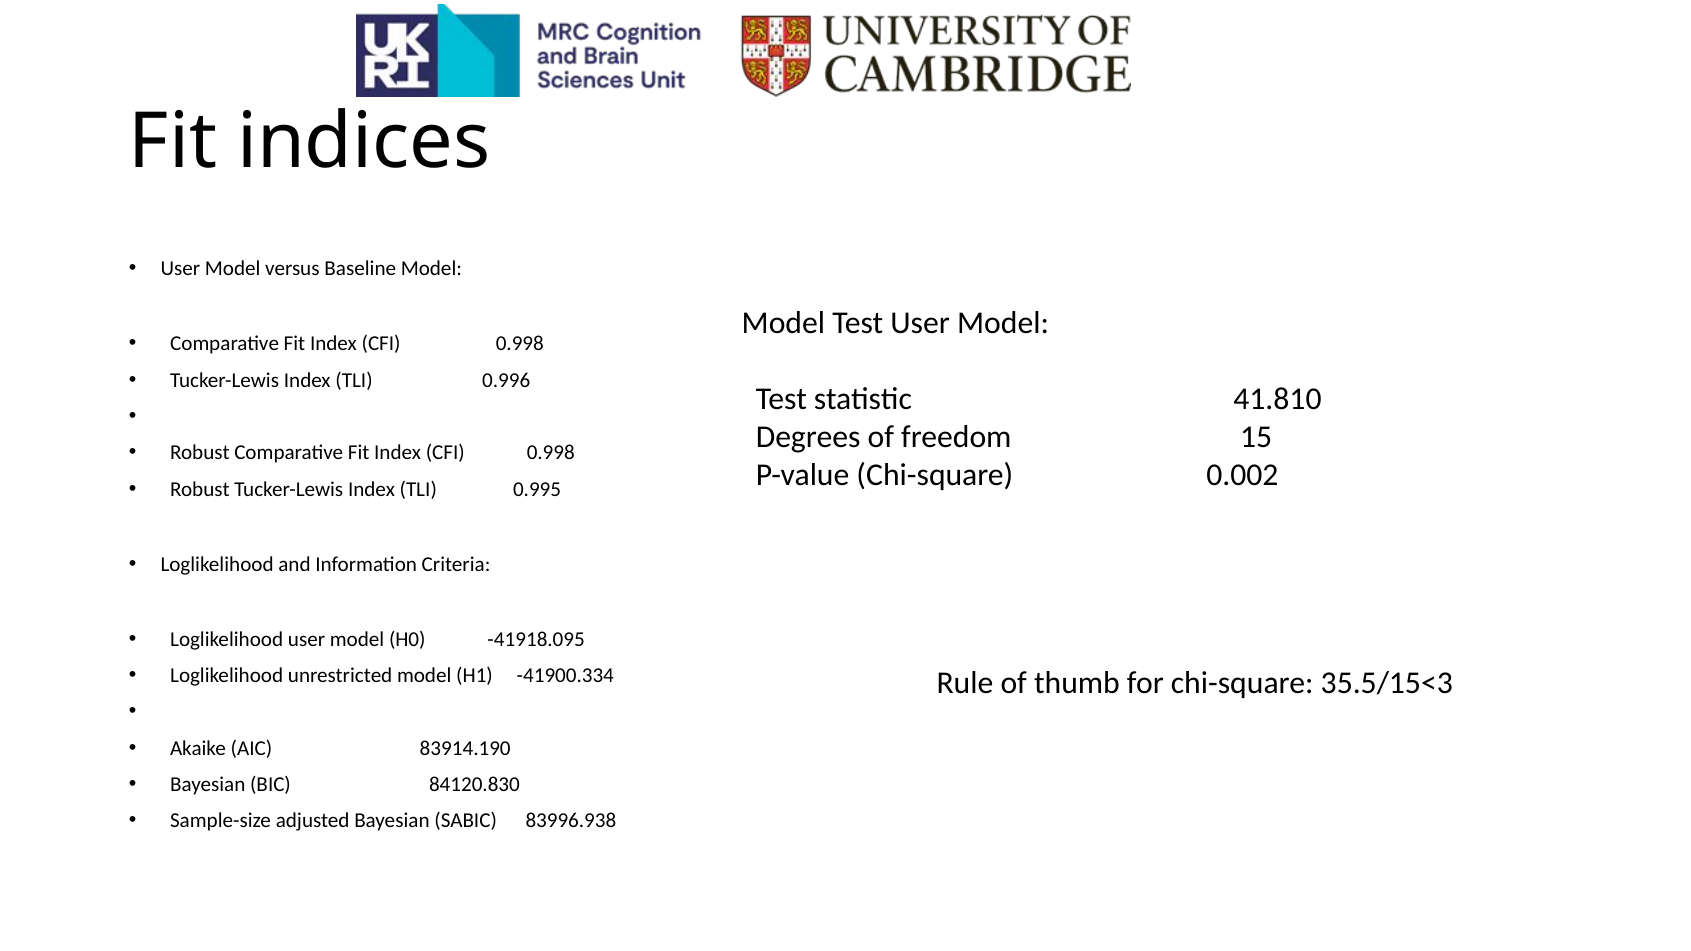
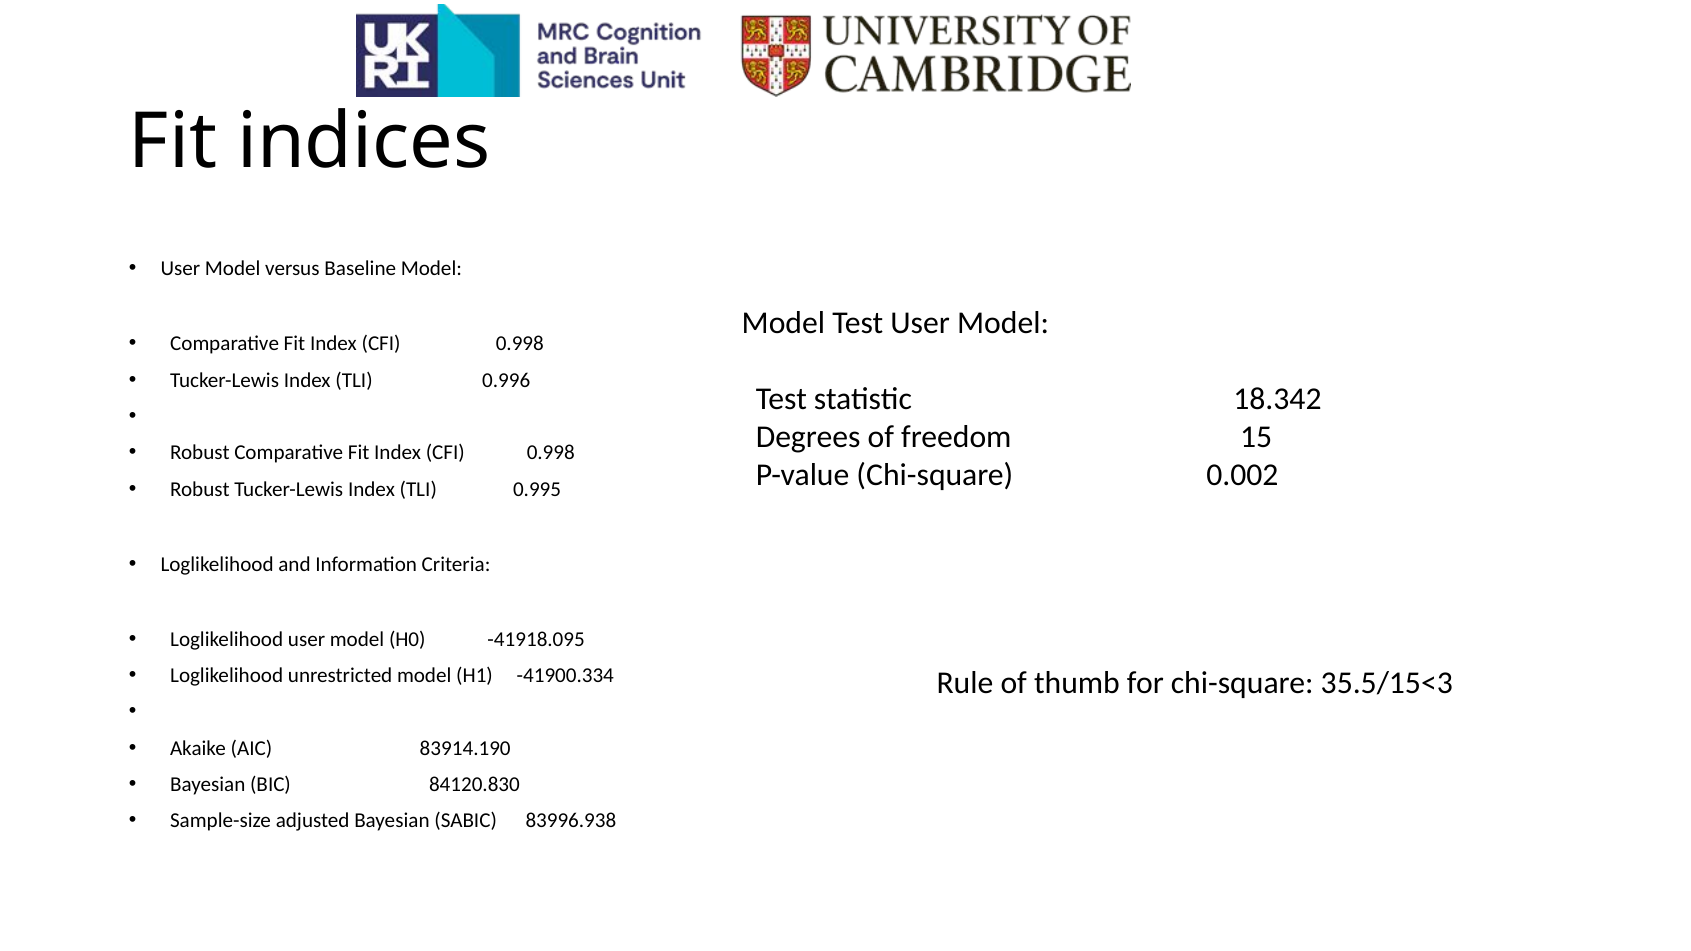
41.810: 41.810 -> 18.342
